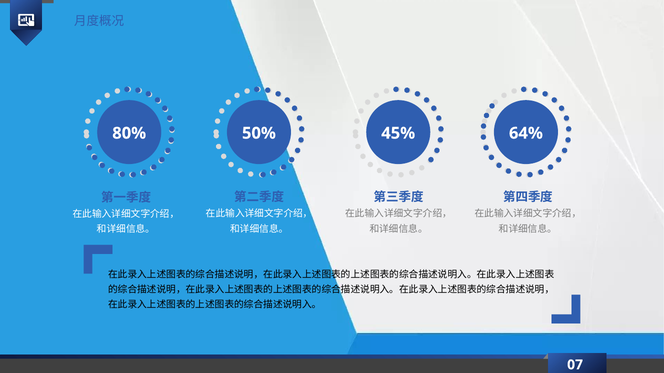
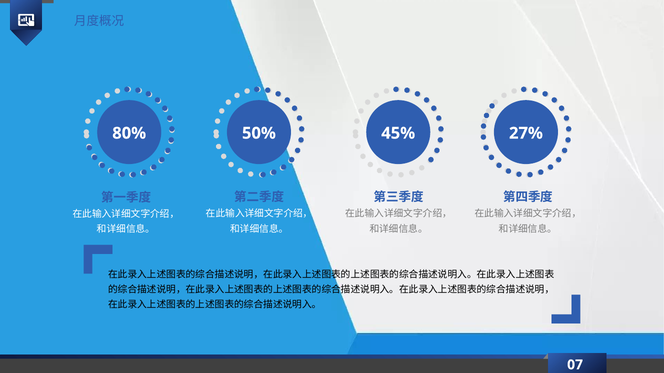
64%: 64% -> 27%
